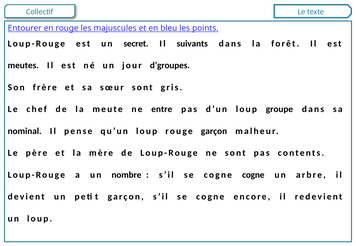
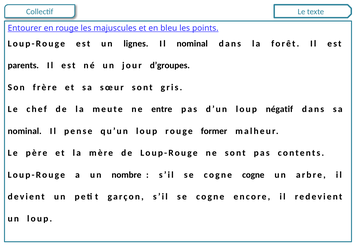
secret: secret -> lignes
Il suivants: suivants -> nominal
meutes: meutes -> parents
groupe: groupe -> négatif
rouge garçon: garçon -> former
